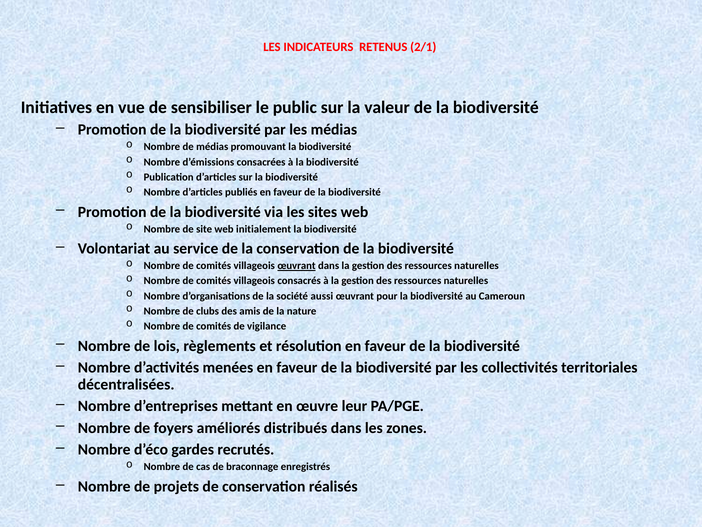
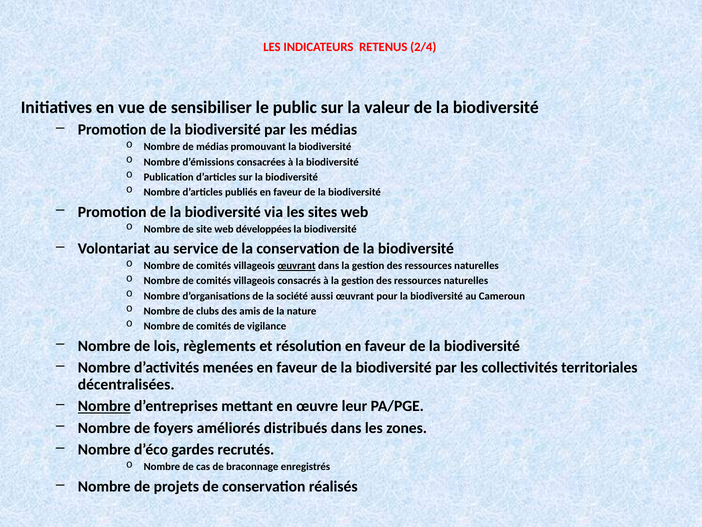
2/1: 2/1 -> 2/4
initialement: initialement -> développées
Nombre at (104, 406) underline: none -> present
